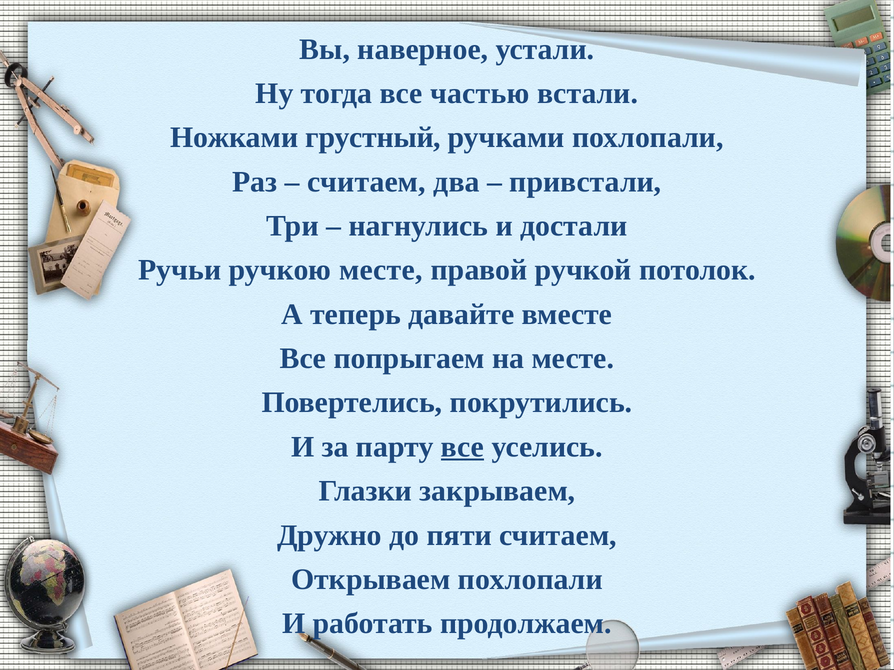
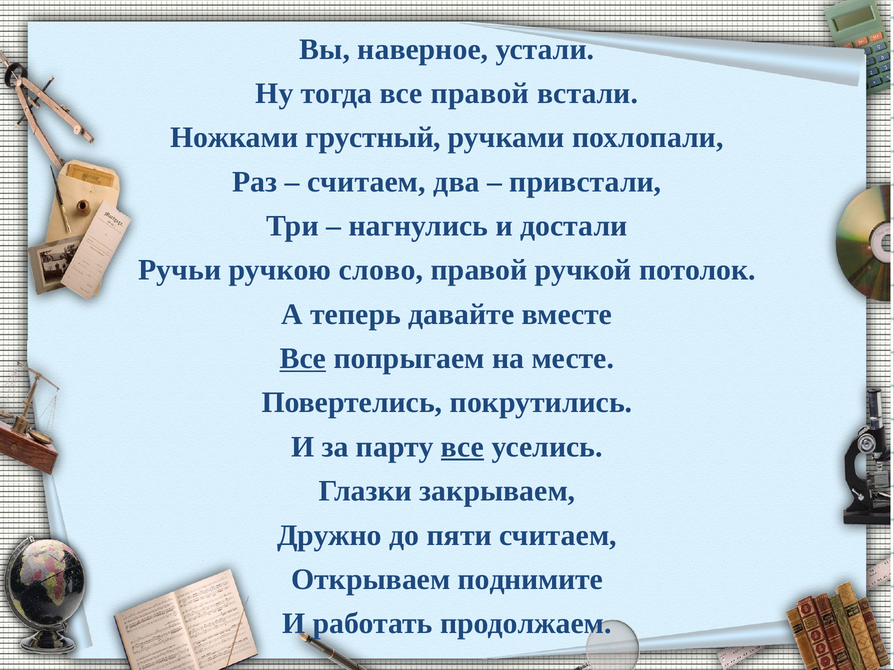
все частью: частью -> правой
ручкою месте: месте -> слово
Все at (303, 359) underline: none -> present
Открываем похлопали: похлопали -> поднимите
